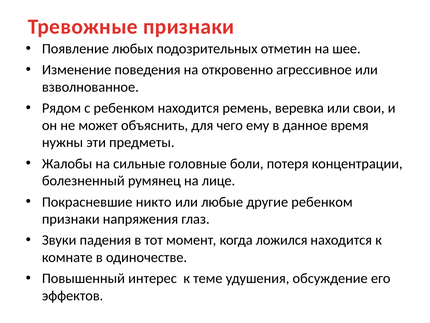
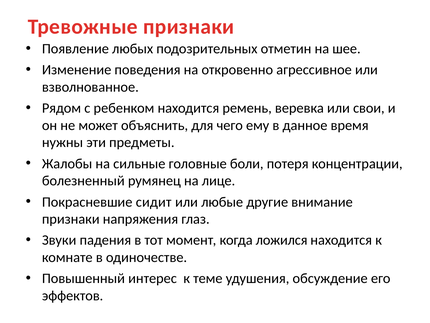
никто: никто -> сидит
другие ребенком: ребенком -> внимание
